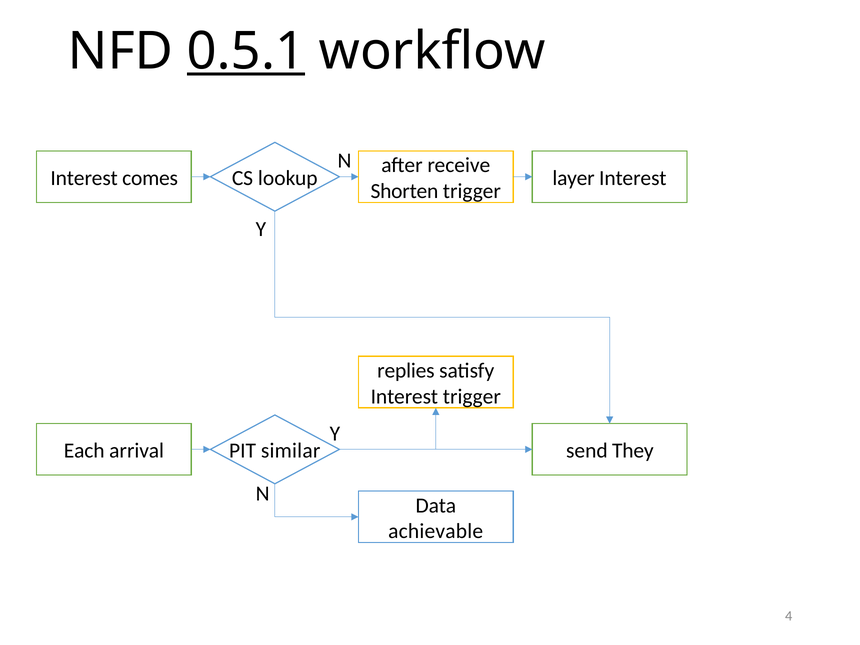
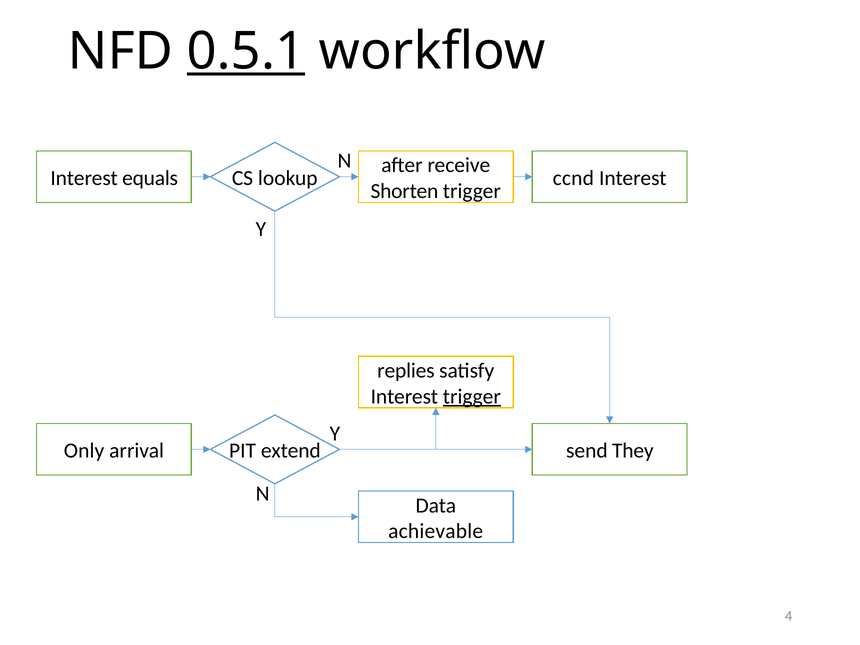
comes: comes -> equals
layer: layer -> ccnd
trigger at (472, 396) underline: none -> present
Each: Each -> Only
similar: similar -> extend
